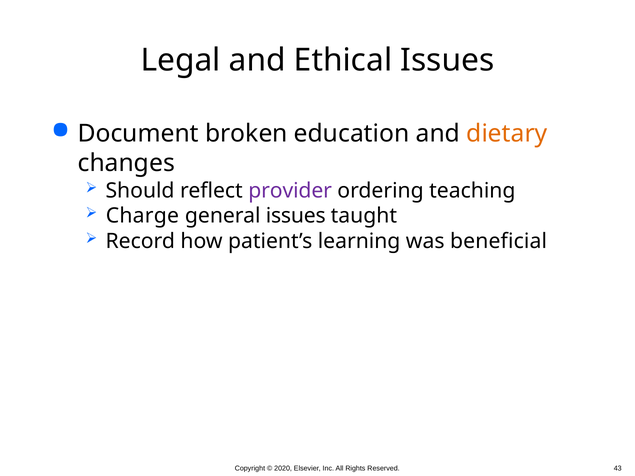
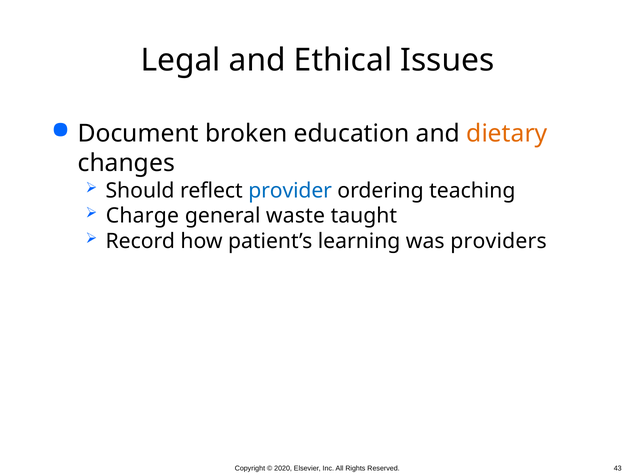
provider colour: purple -> blue
general issues: issues -> waste
beneficial: beneficial -> providers
